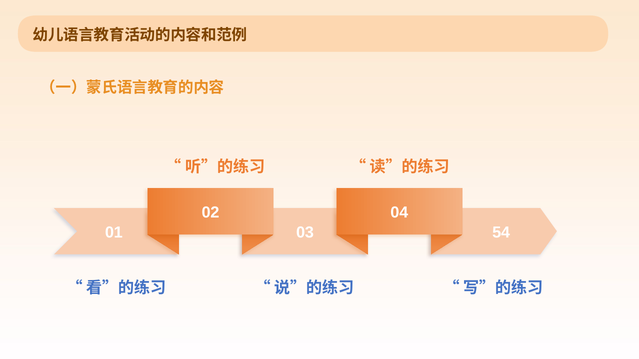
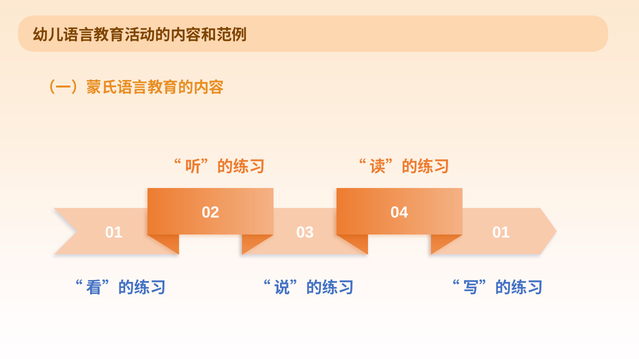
03 54: 54 -> 01
